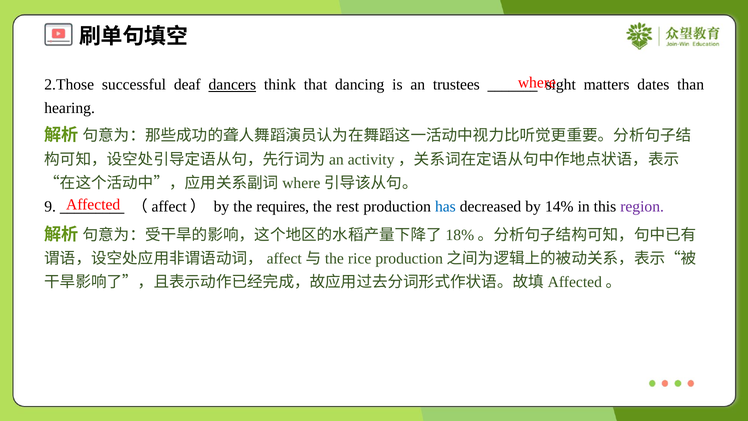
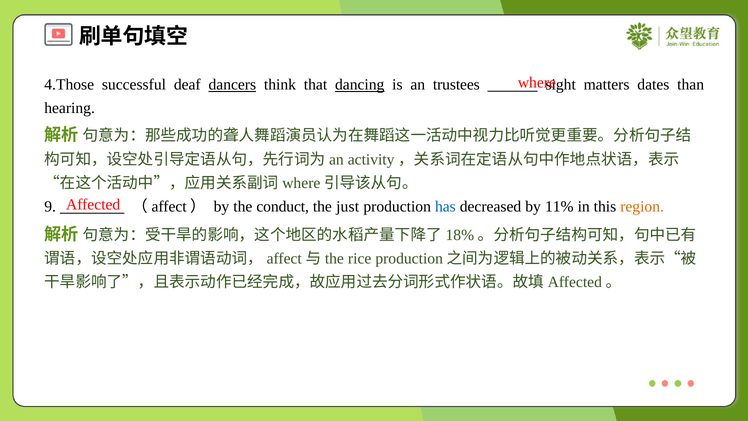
2.Those: 2.Those -> 4.Those
dancing underline: none -> present
requires: requires -> conduct
rest: rest -> just
14%: 14% -> 11%
region colour: purple -> orange
